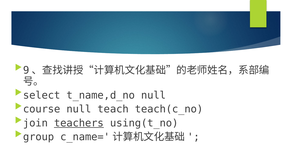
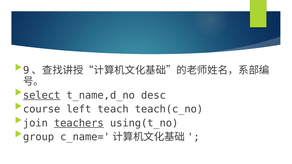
select underline: none -> present
t_name,d_no null: null -> desc
course null: null -> left
